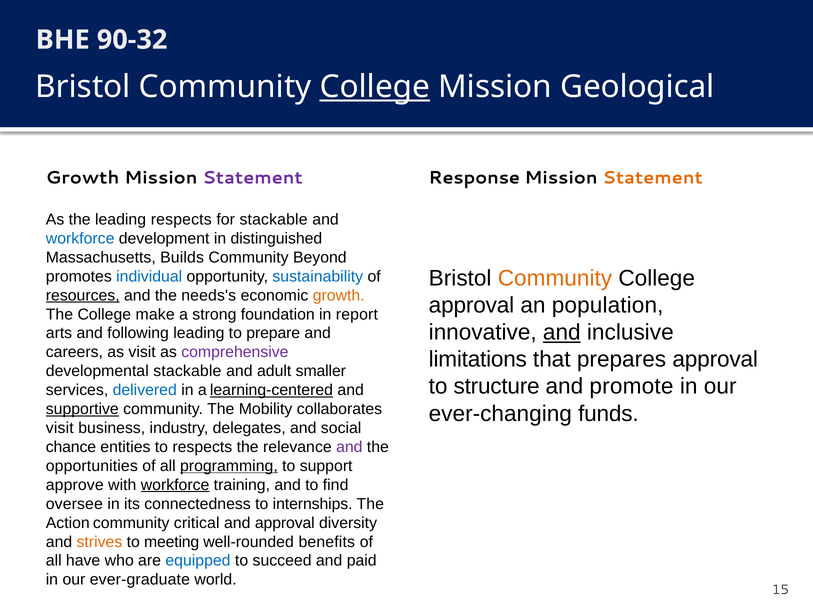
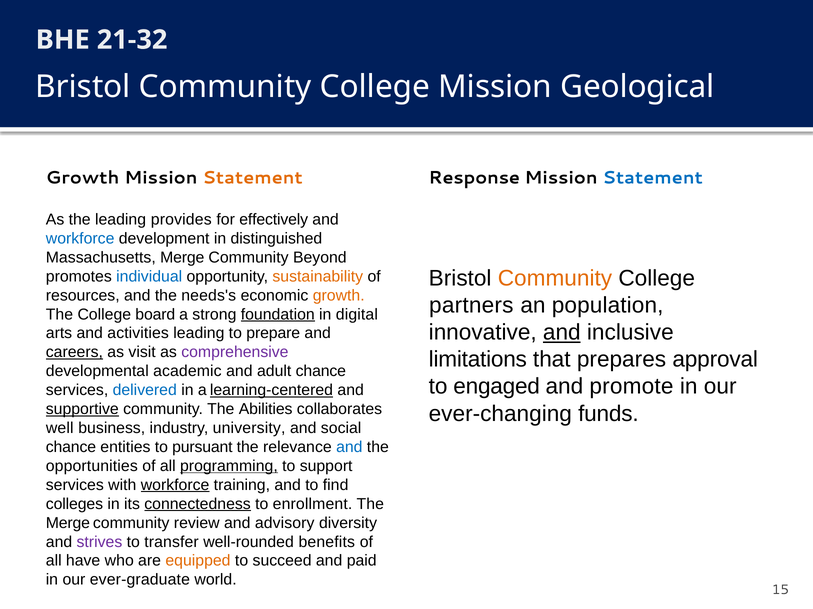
90-32: 90-32 -> 21-32
College at (375, 87) underline: present -> none
Statement at (253, 178) colour: purple -> orange
Statement at (653, 178) colour: orange -> blue
leading respects: respects -> provides
for stackable: stackable -> effectively
Massachusetts Builds: Builds -> Merge
sustainability colour: blue -> orange
resources underline: present -> none
approval at (472, 306): approval -> partners
make: make -> board
foundation underline: none -> present
report: report -> digital
following: following -> activities
careers underline: none -> present
developmental stackable: stackable -> academic
adult smaller: smaller -> chance
structure: structure -> engaged
Mobility: Mobility -> Abilities
visit at (60, 429): visit -> well
delegates: delegates -> university
to respects: respects -> pursuant
and at (349, 448) colour: purple -> blue
approve at (75, 486): approve -> services
oversee: oversee -> colleges
connectedness underline: none -> present
internships: internships -> enrollment
Action at (68, 523): Action -> Merge
critical: critical -> review
and approval: approval -> advisory
strives colour: orange -> purple
meeting: meeting -> transfer
equipped colour: blue -> orange
